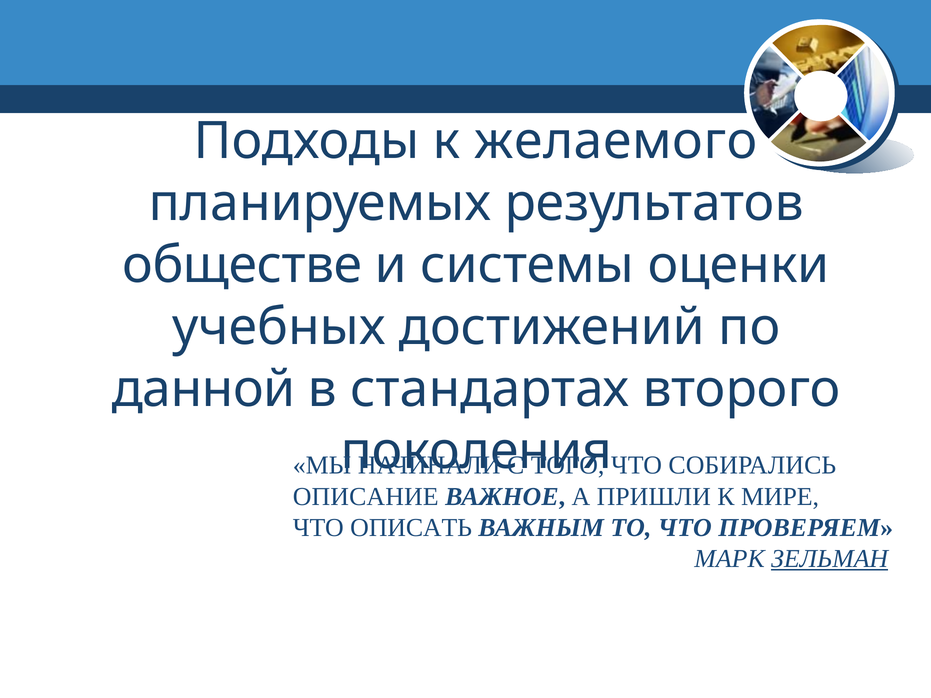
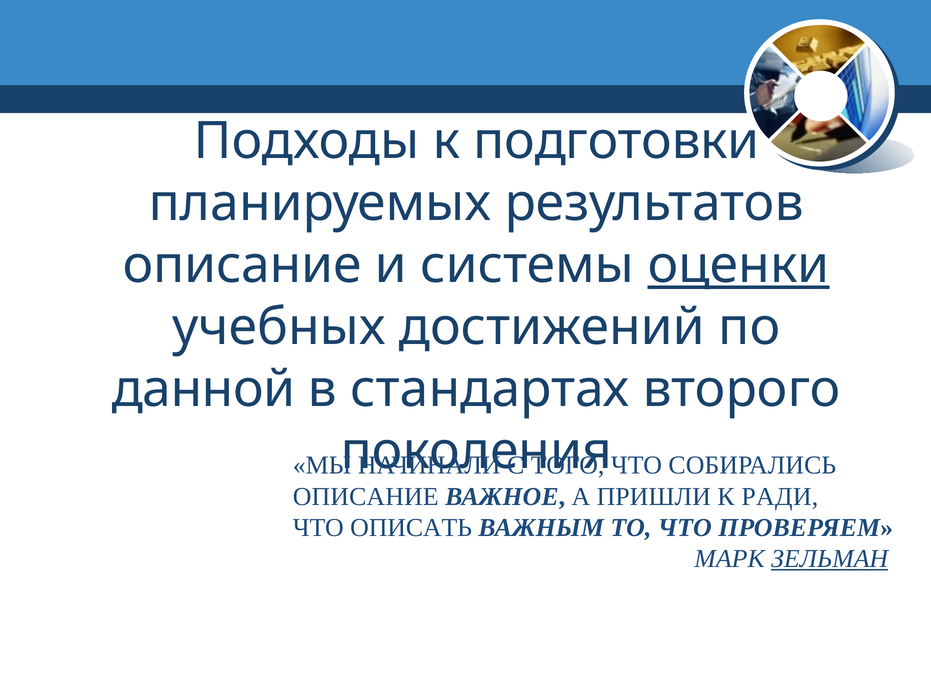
желаемого: желаемого -> подготовки
обществе at (242, 265): обществе -> описание
оценки underline: none -> present
МИРЕ: МИРЕ -> РАДИ
